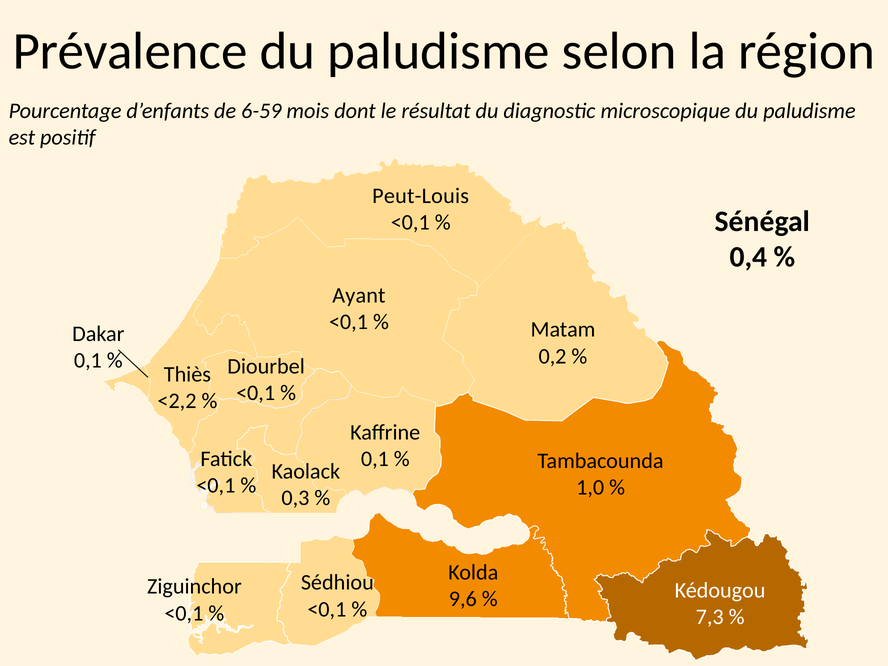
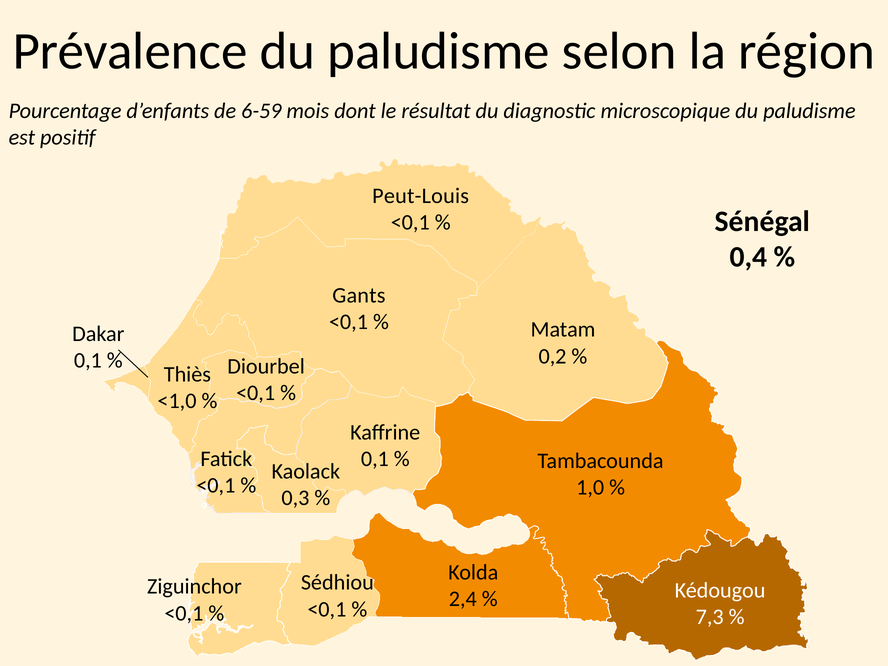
Ayant: Ayant -> Gants
<2,2: <2,2 -> <1,0
9,6: 9,6 -> 2,4
